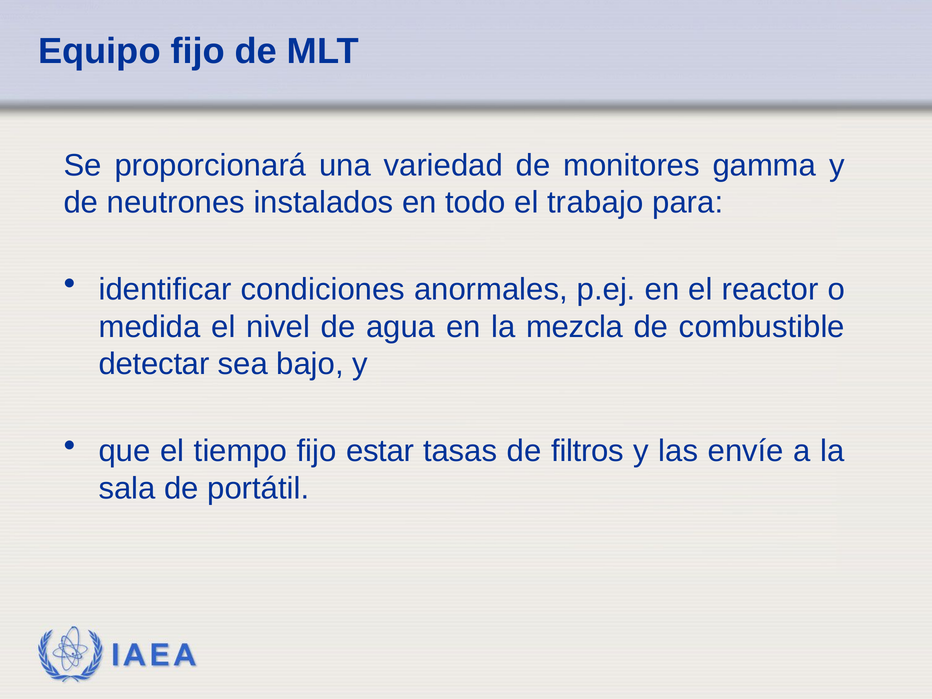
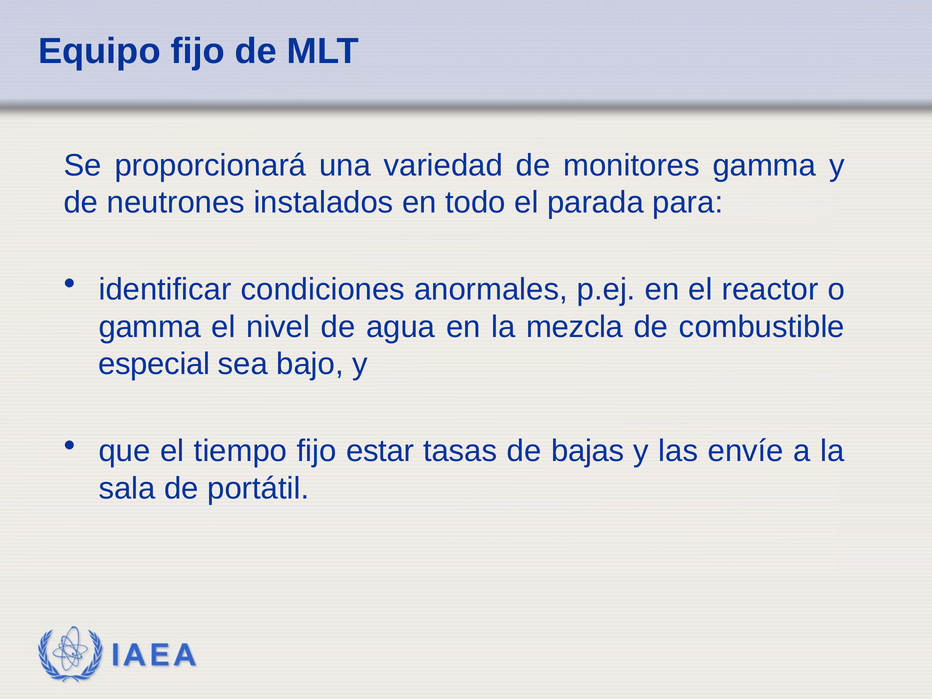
trabajo: trabajo -> parada
medida at (150, 327): medida -> gamma
detectar: detectar -> especial
filtros: filtros -> bajas
